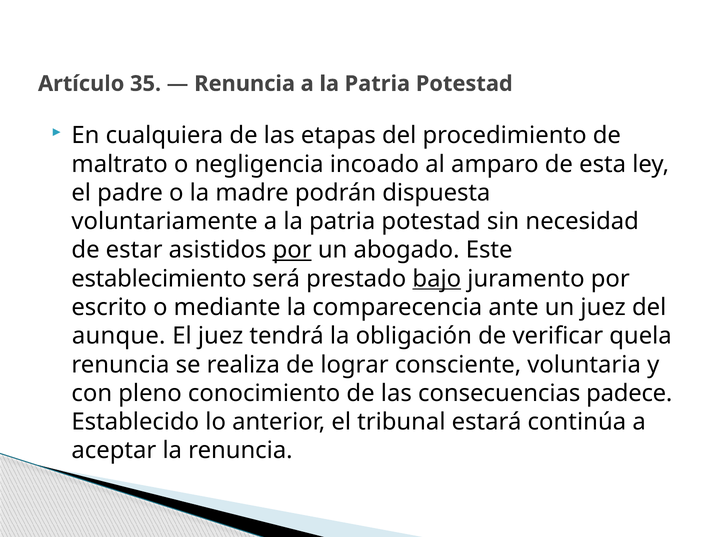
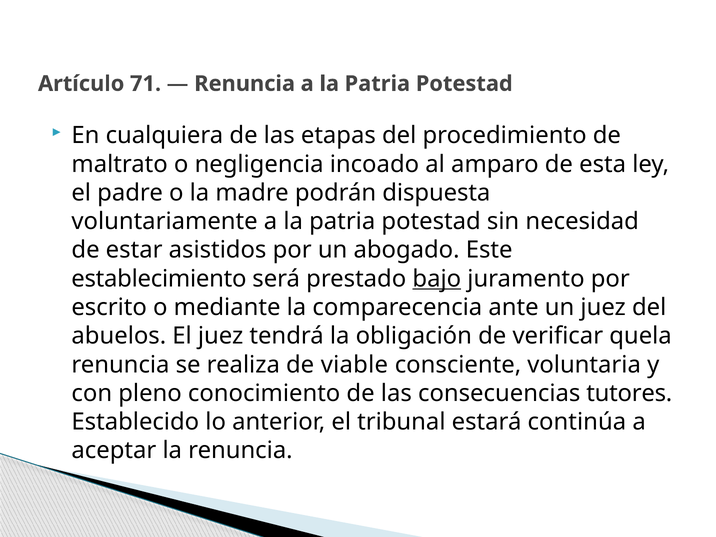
35: 35 -> 71
por at (292, 250) underline: present -> none
aunque: aunque -> abuelos
lograr: lograr -> viable
padece: padece -> tutores
